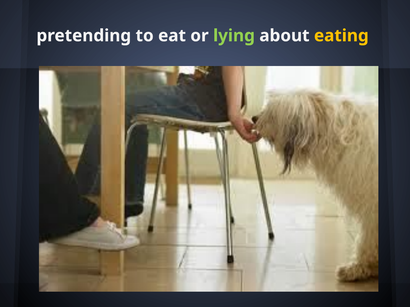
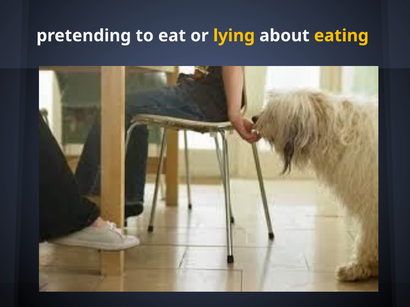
lying colour: light green -> yellow
